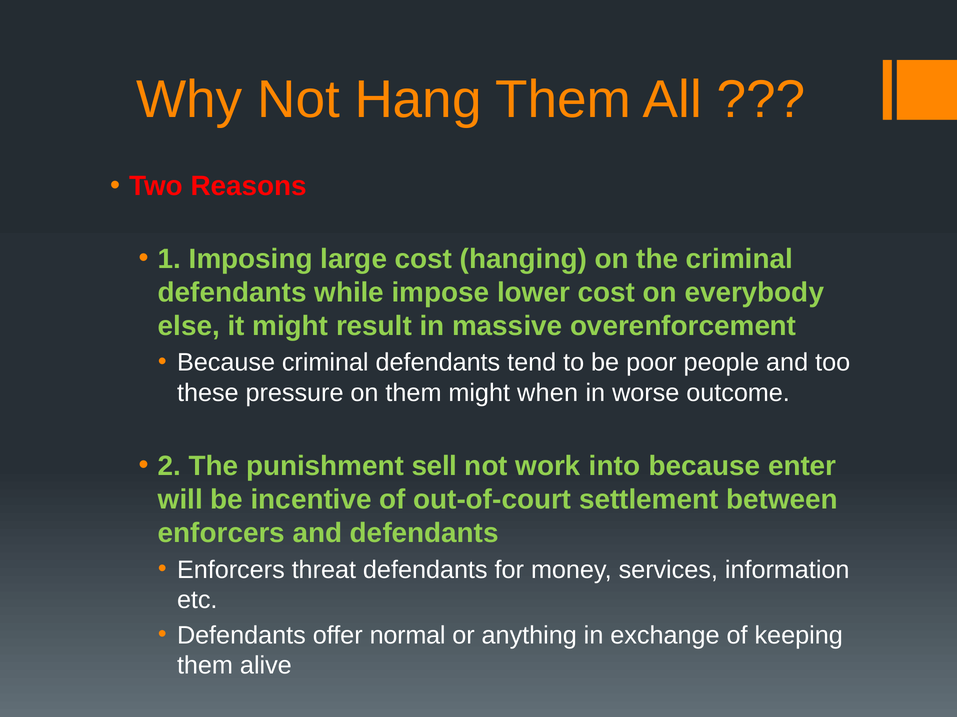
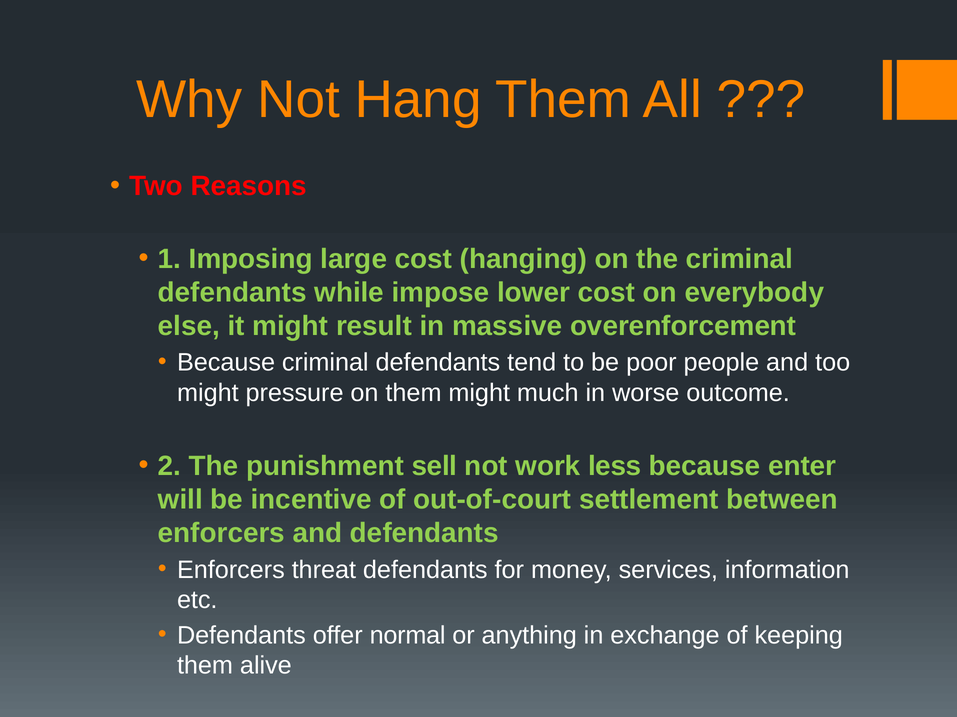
these at (208, 393): these -> might
when: when -> much
into: into -> less
